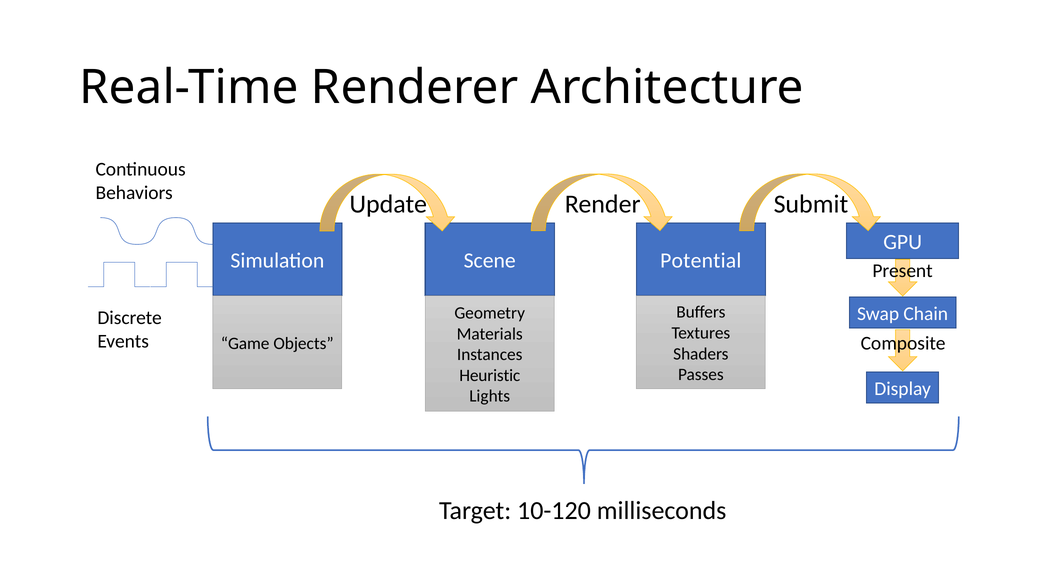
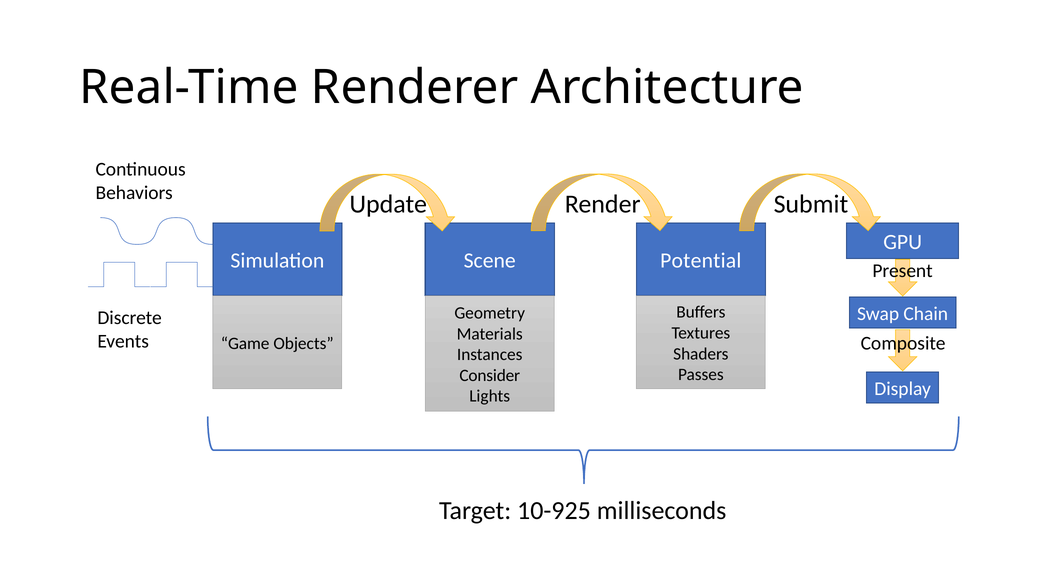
Heuristic: Heuristic -> Consider
10-120: 10-120 -> 10-925
